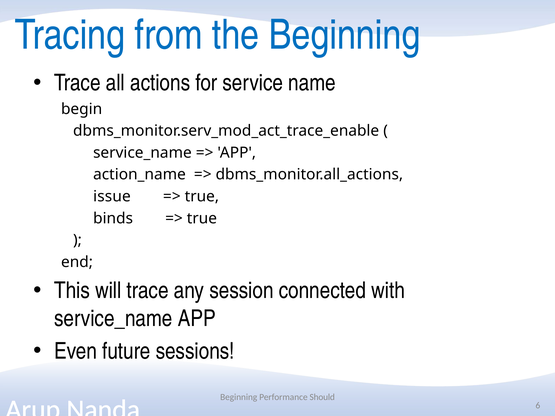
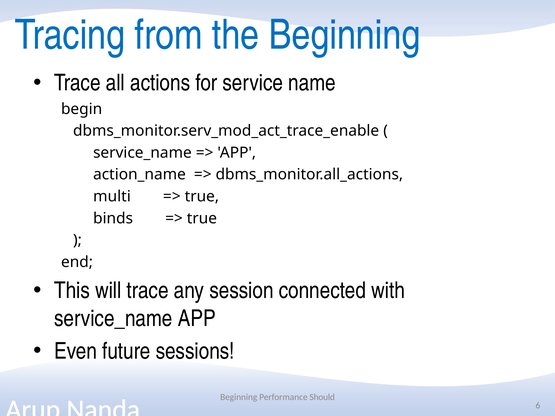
issue: issue -> multi
